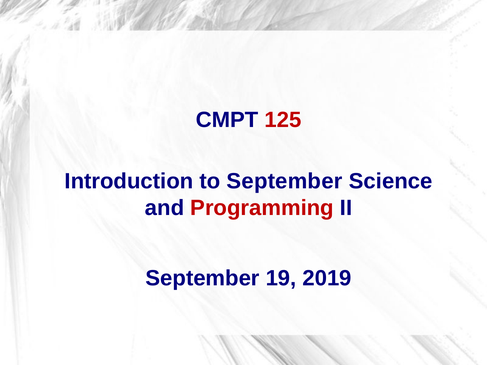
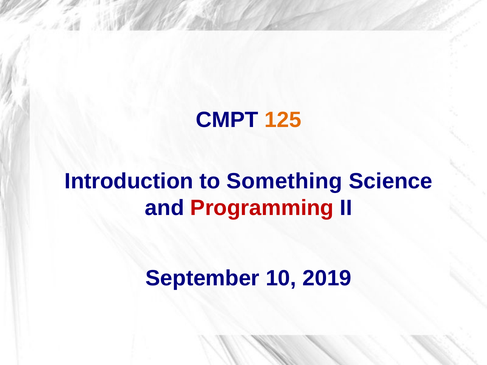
125 colour: red -> orange
to September: September -> Something
19: 19 -> 10
